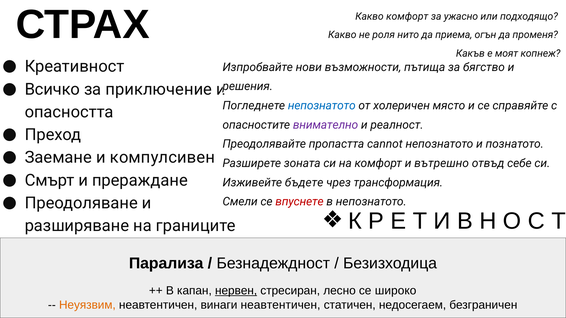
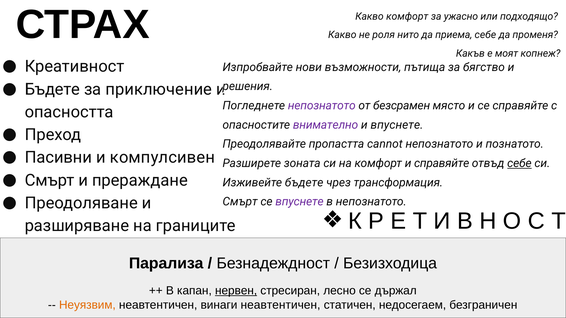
приема огън: огън -> себе
Всичко at (52, 89): Всичко -> Бъдете
непознатото at (322, 106) colour: blue -> purple
холеричен: холеричен -> безсрамен
и реалност: реалност -> впуснете
Заемане: Заемане -> Пасивни
и вътрешно: вътрешно -> справяйте
себе at (519, 163) underline: none -> present
Смели at (240, 202): Смели -> Смърт
впуснете at (299, 202) colour: red -> purple
широко: широко -> държал
